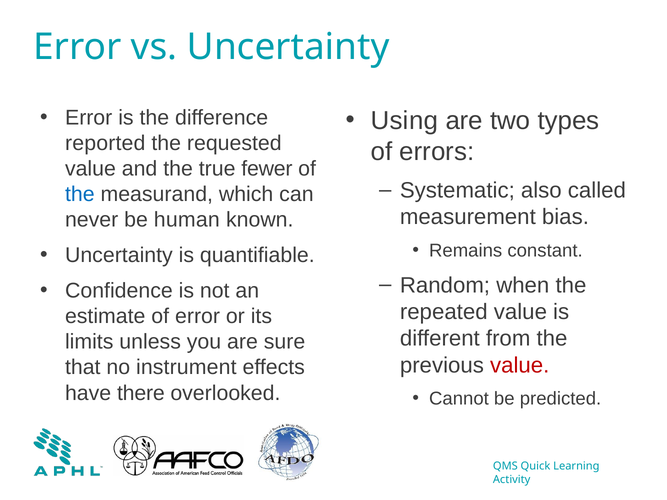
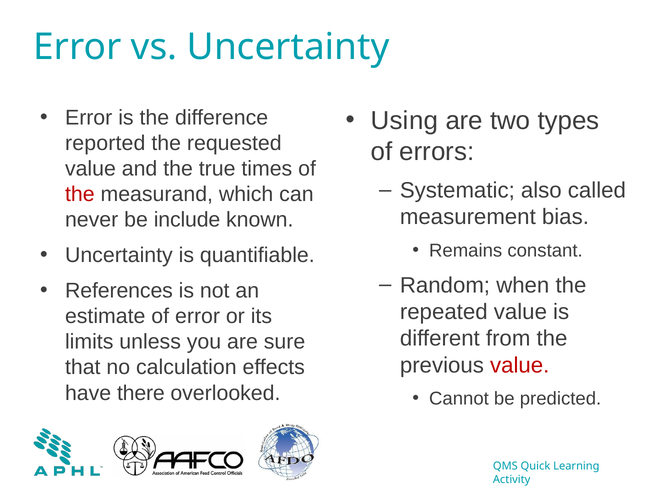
fewer: fewer -> times
the at (80, 194) colour: blue -> red
human: human -> include
Confidence: Confidence -> References
instrument: instrument -> calculation
